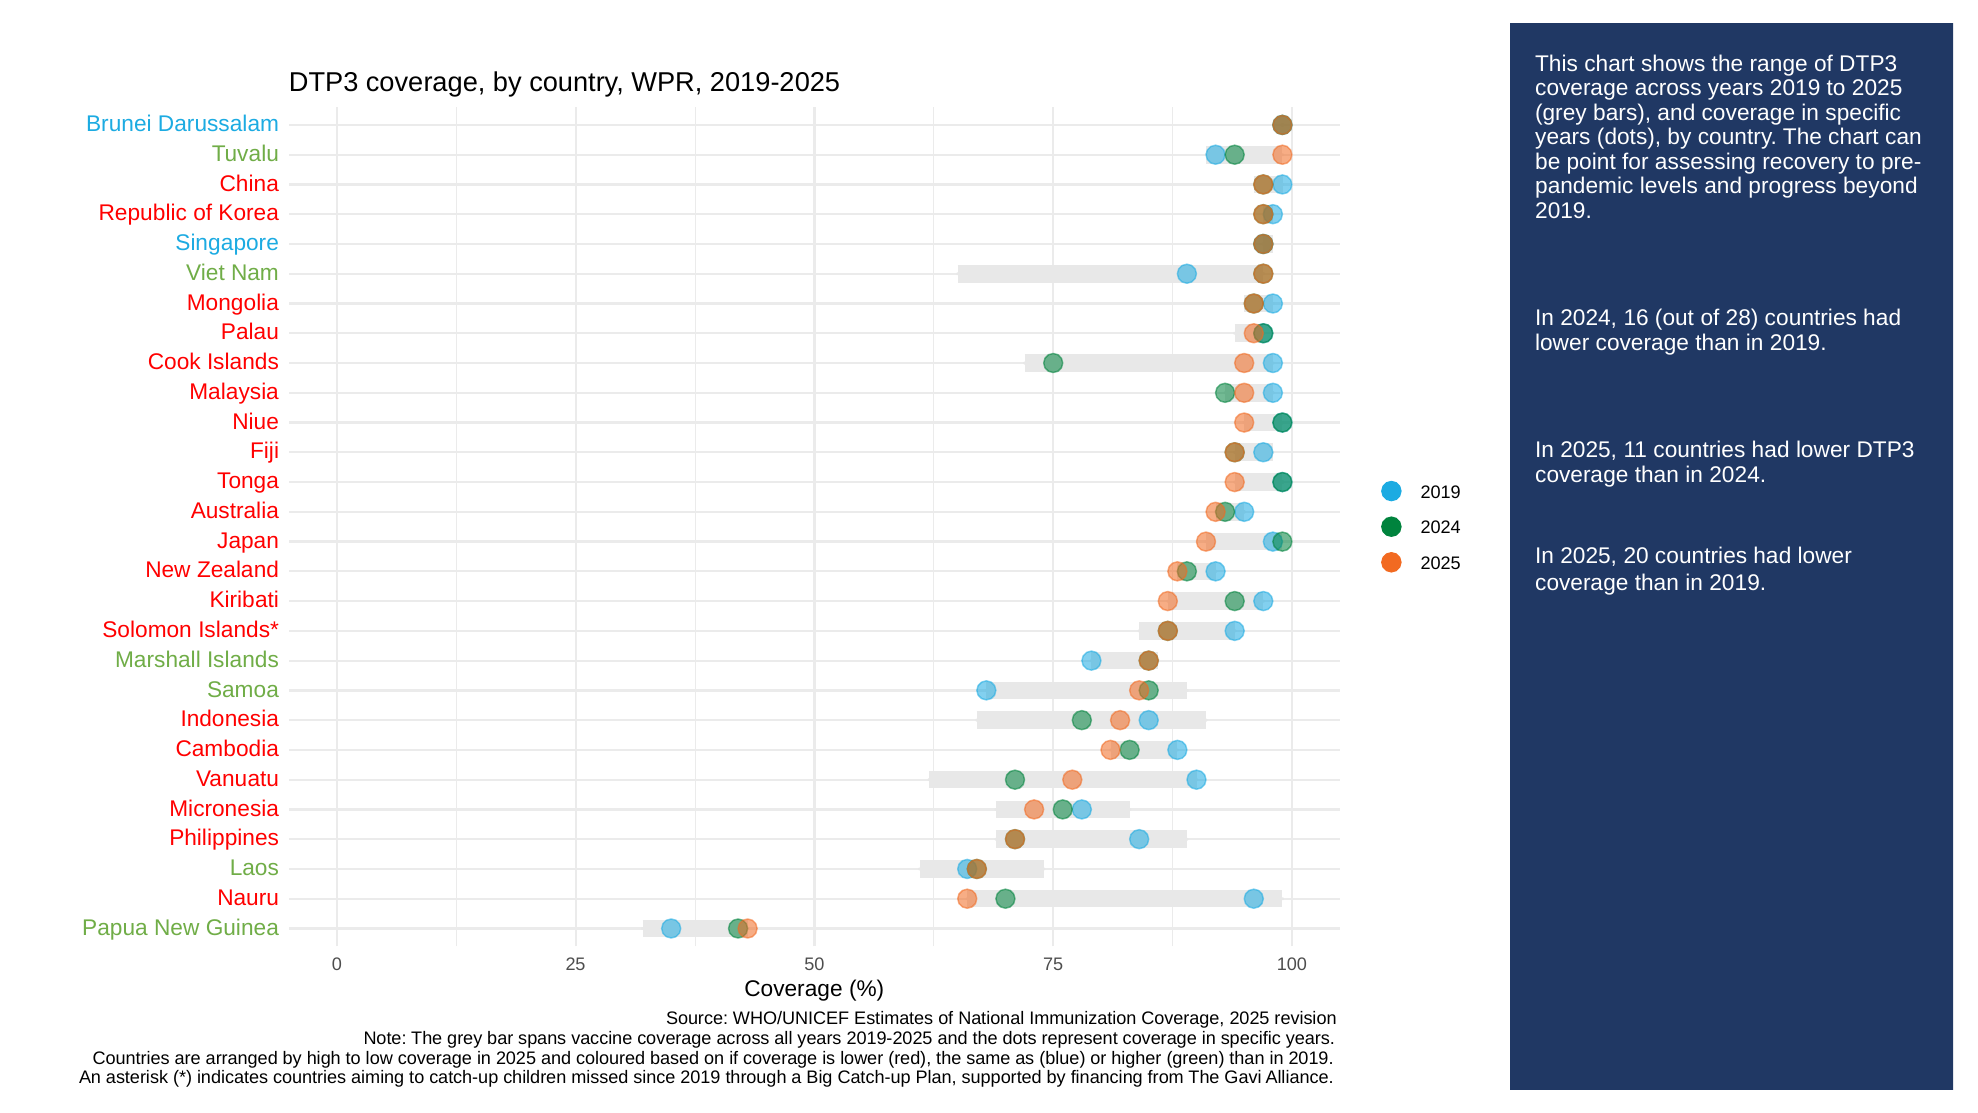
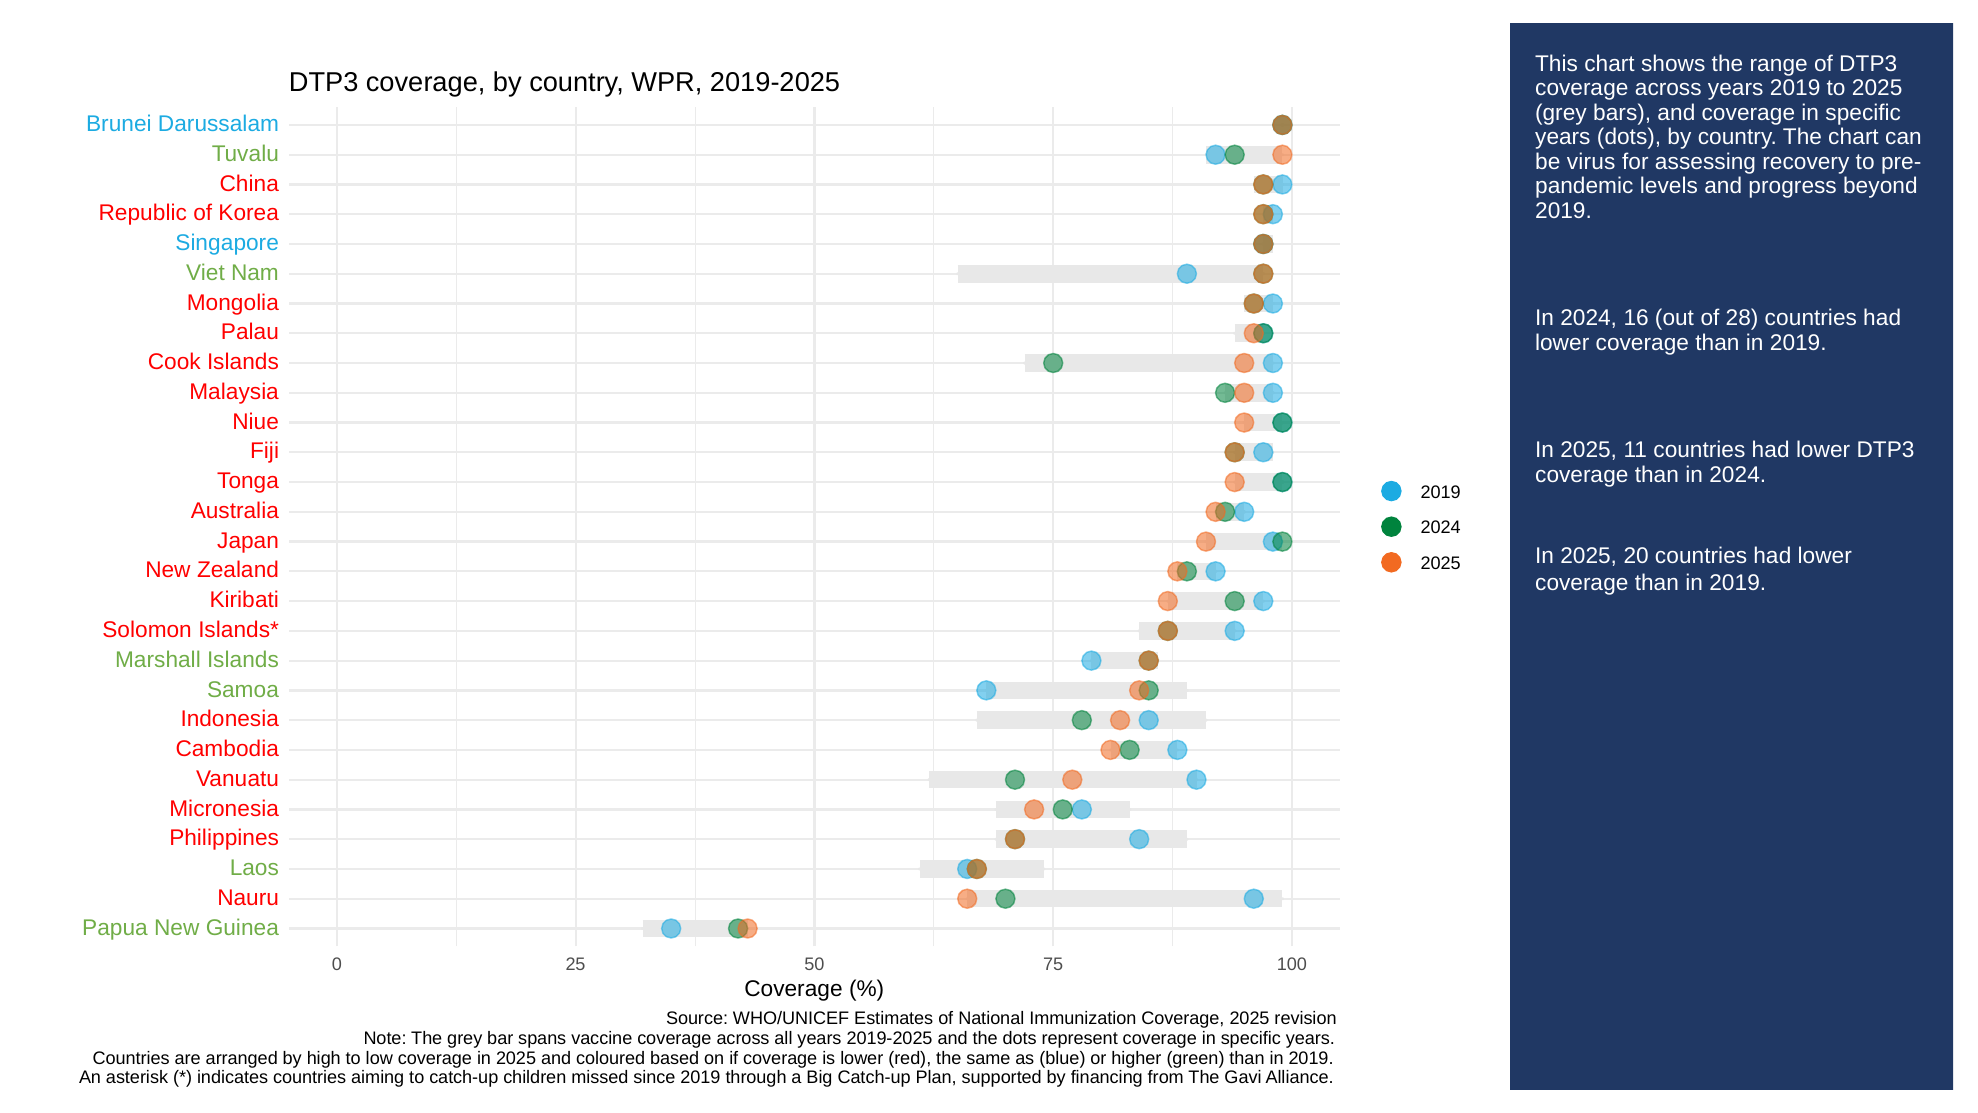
point: point -> virus
